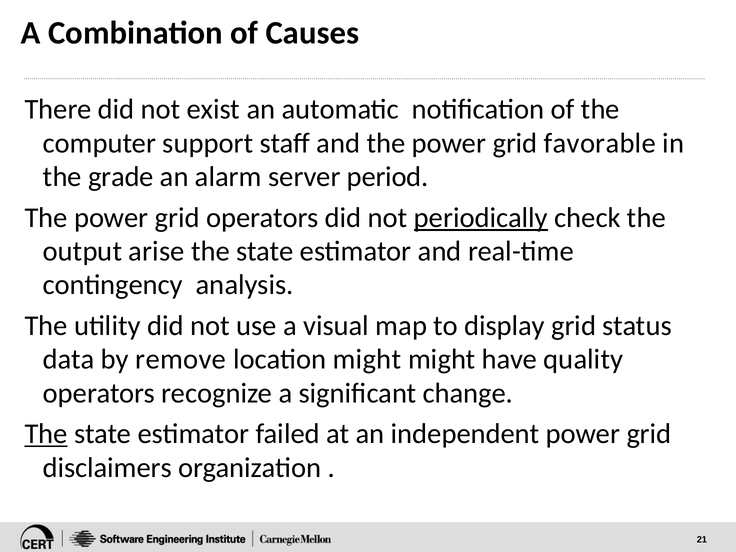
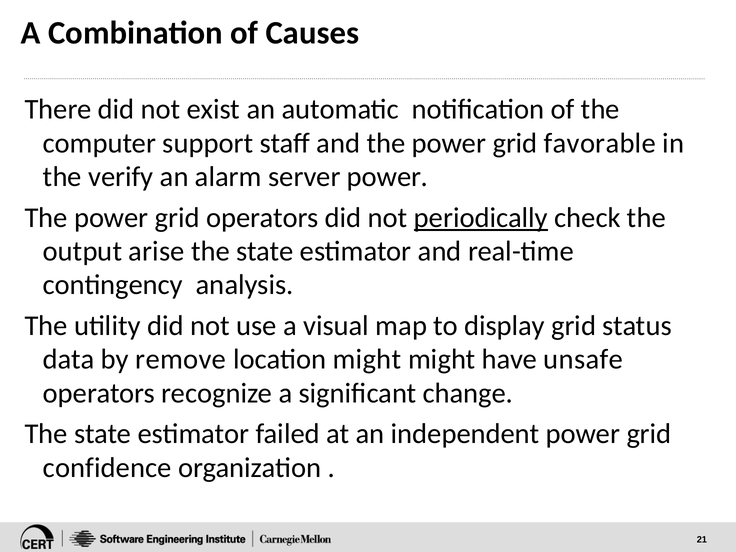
grade: grade -> verify
server period: period -> power
quality: quality -> unsafe
The at (46, 434) underline: present -> none
disclaimers: disclaimers -> confidence
